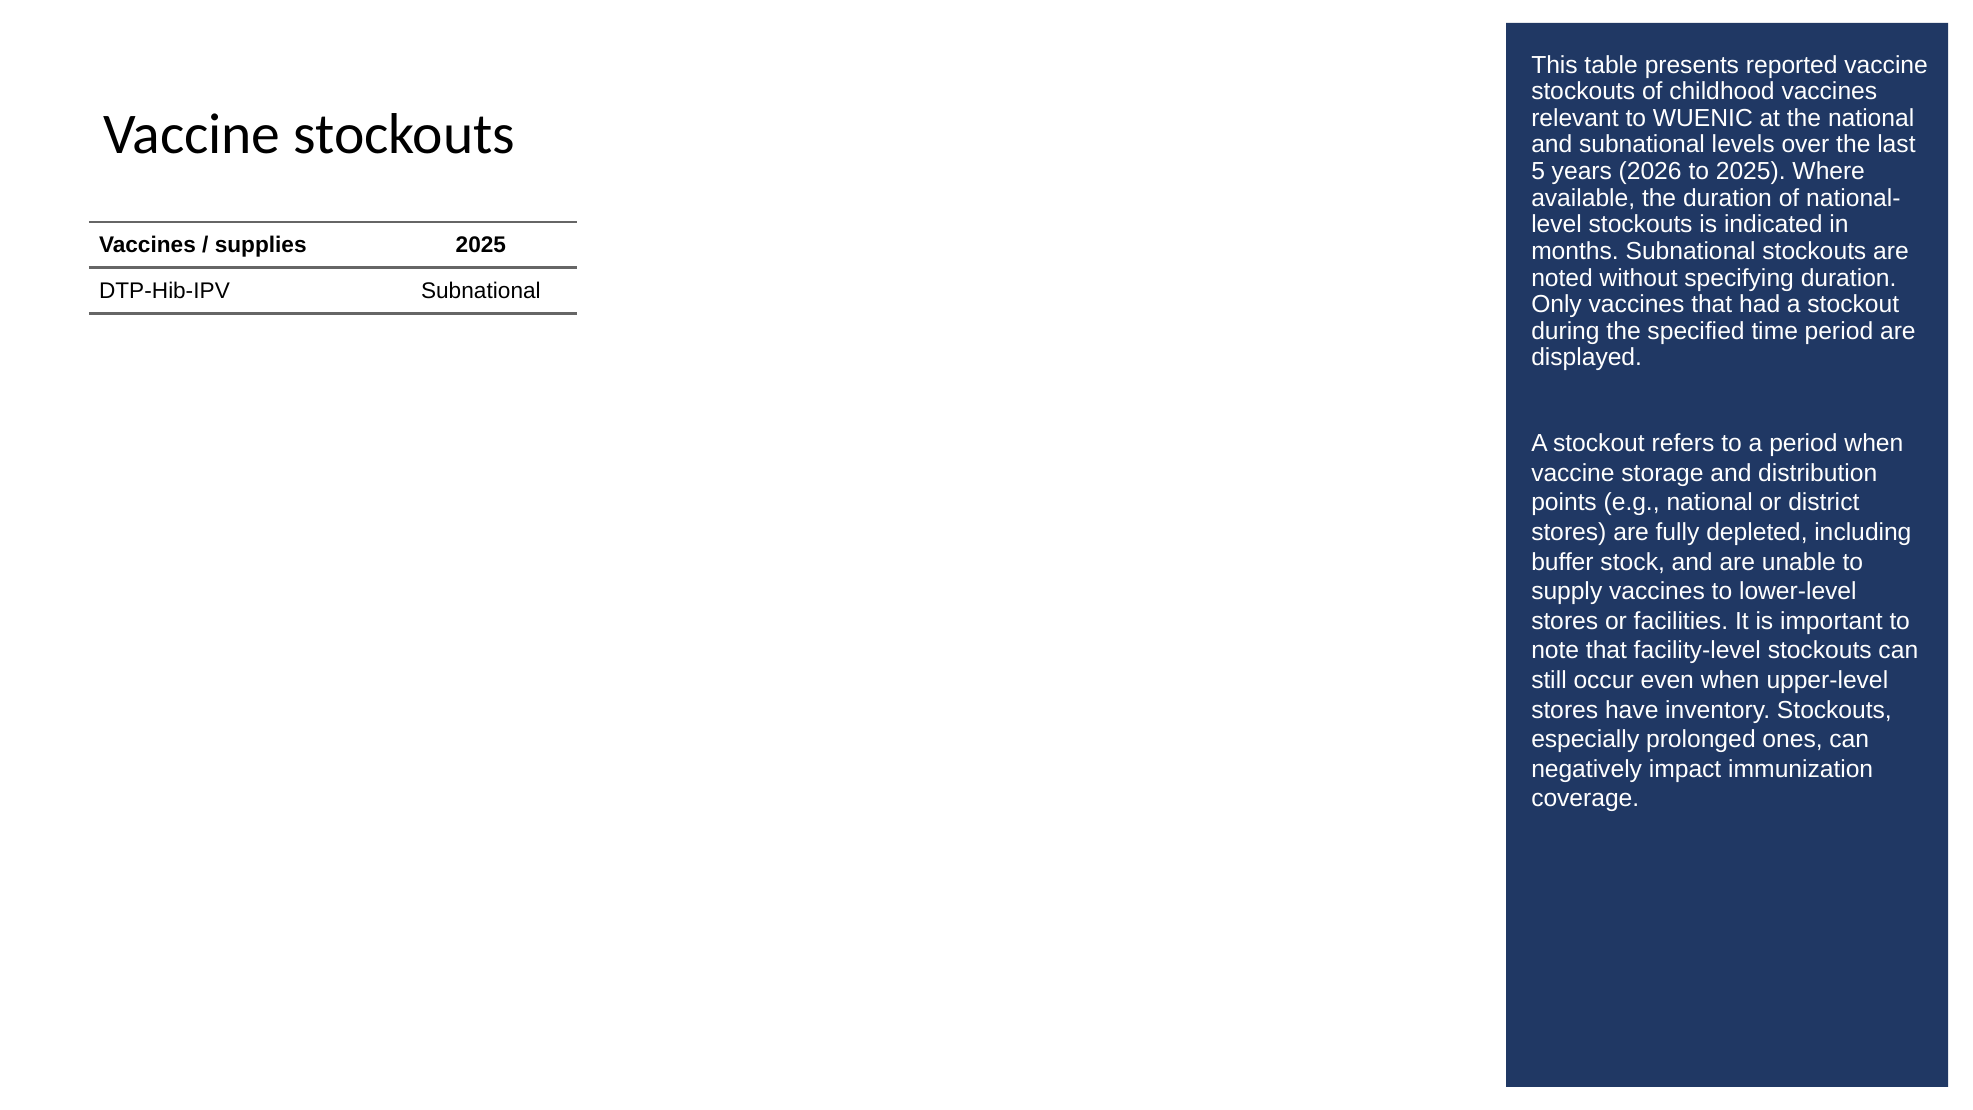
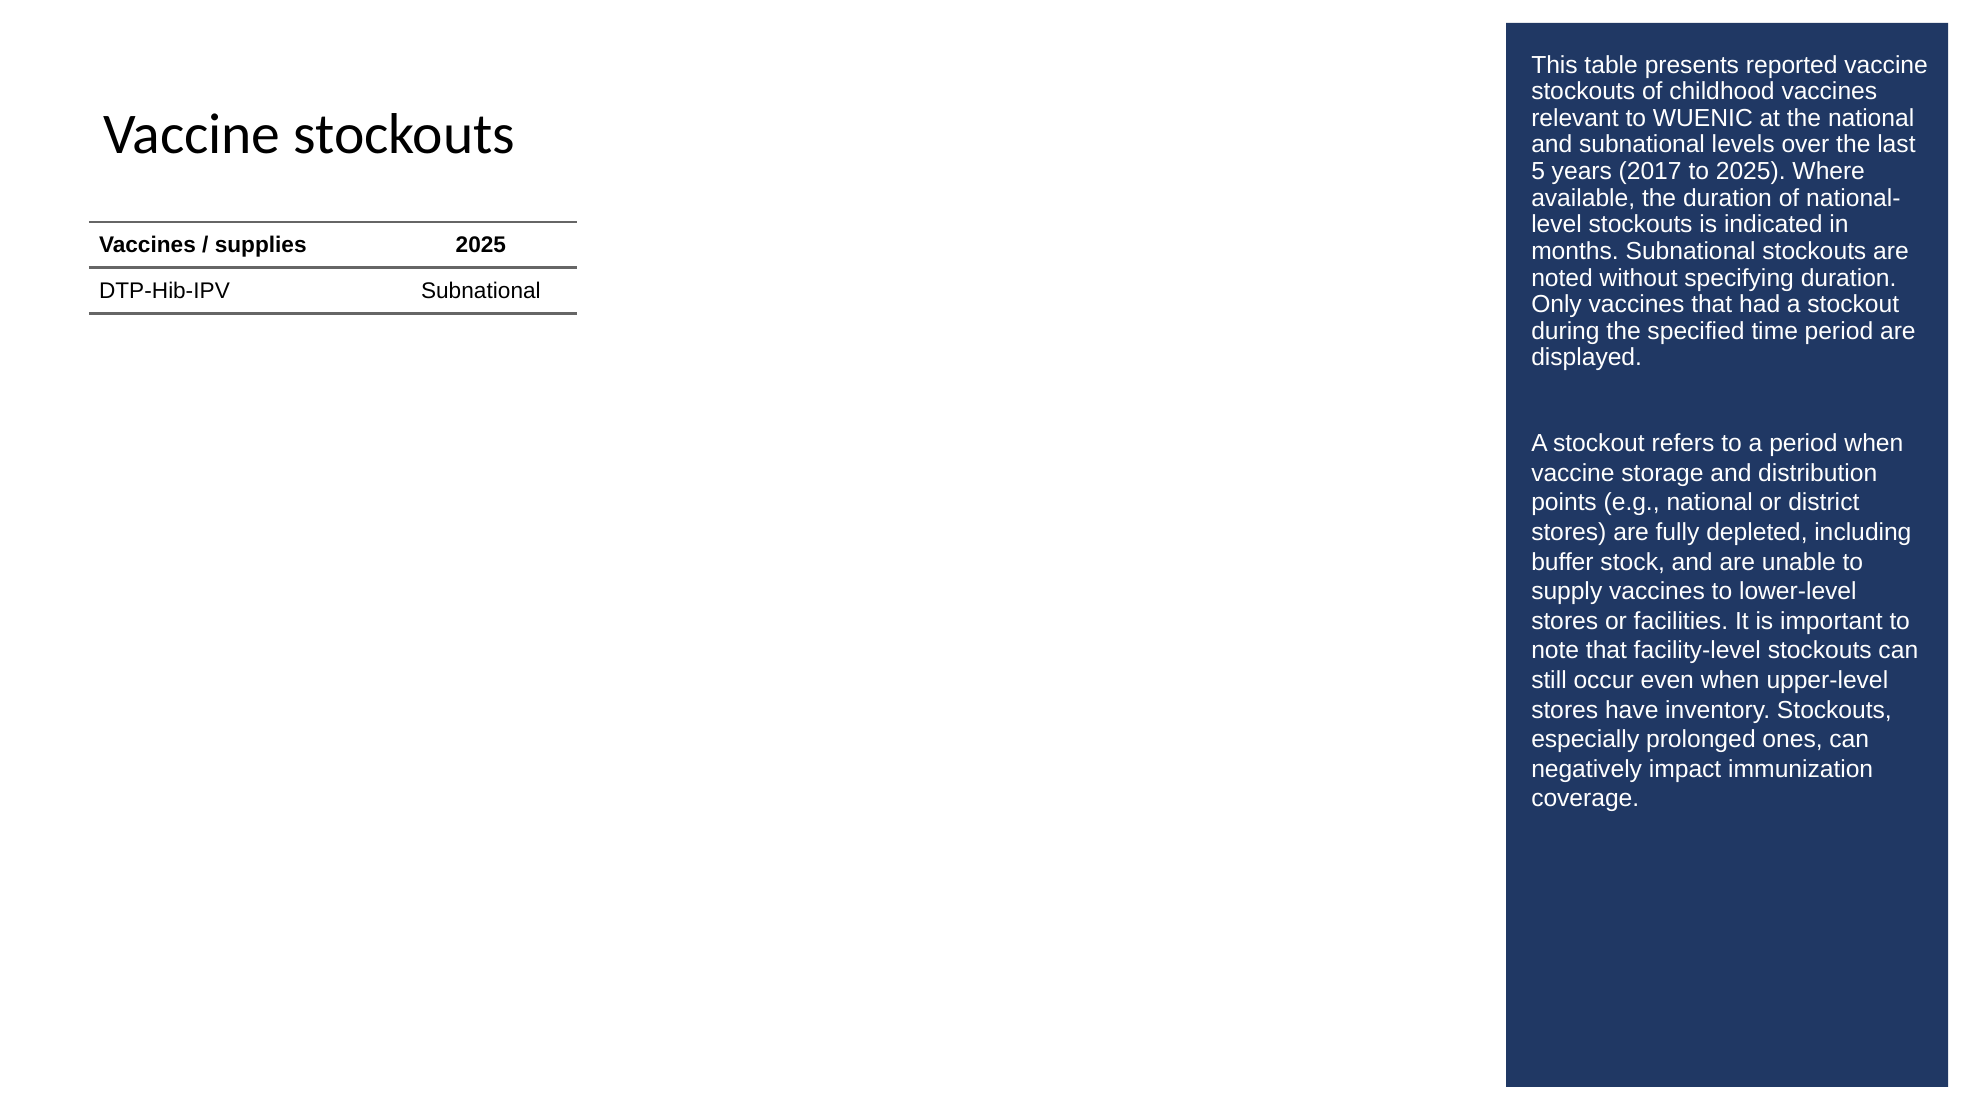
2026: 2026 -> 2017
